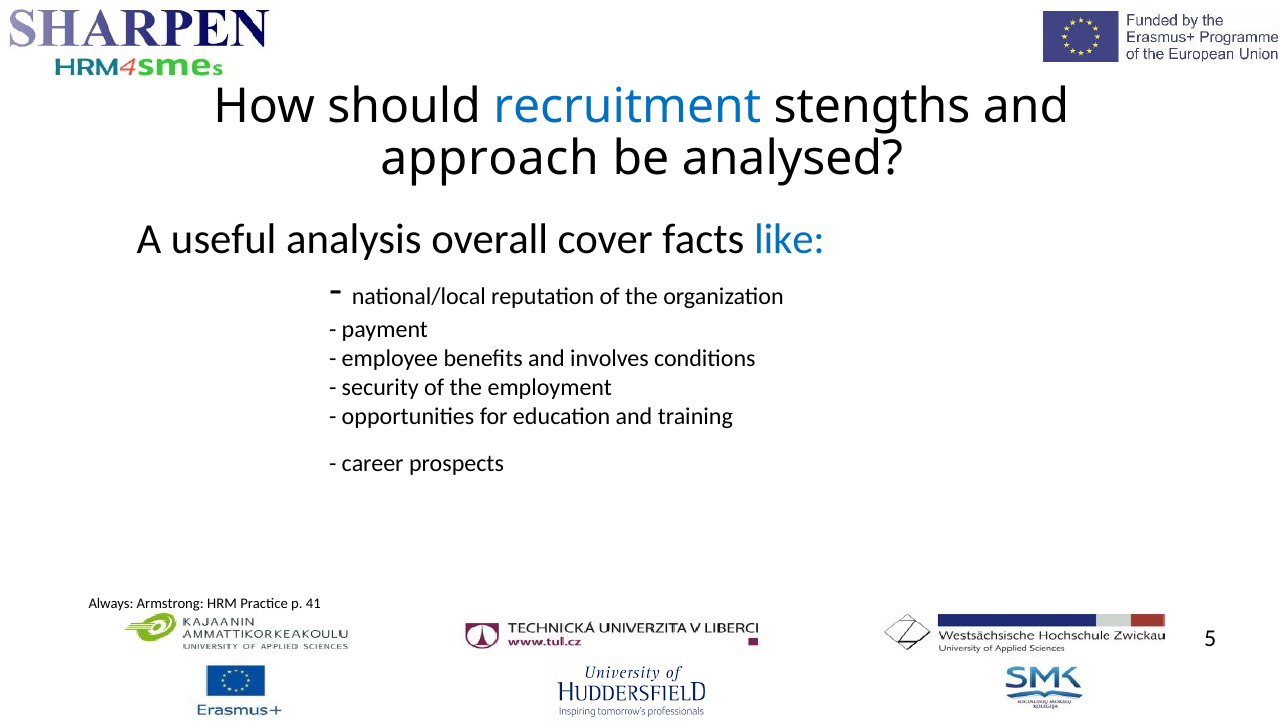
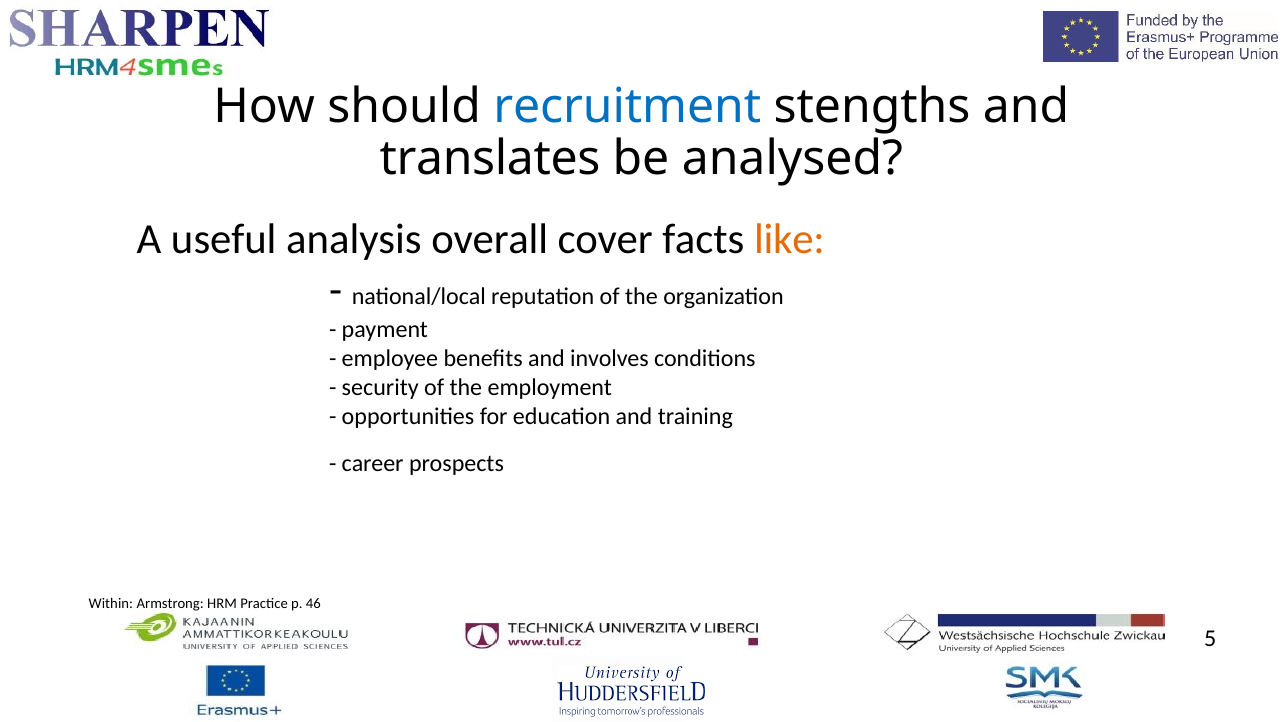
approach: approach -> translates
like colour: blue -> orange
Always: Always -> Within
41: 41 -> 46
